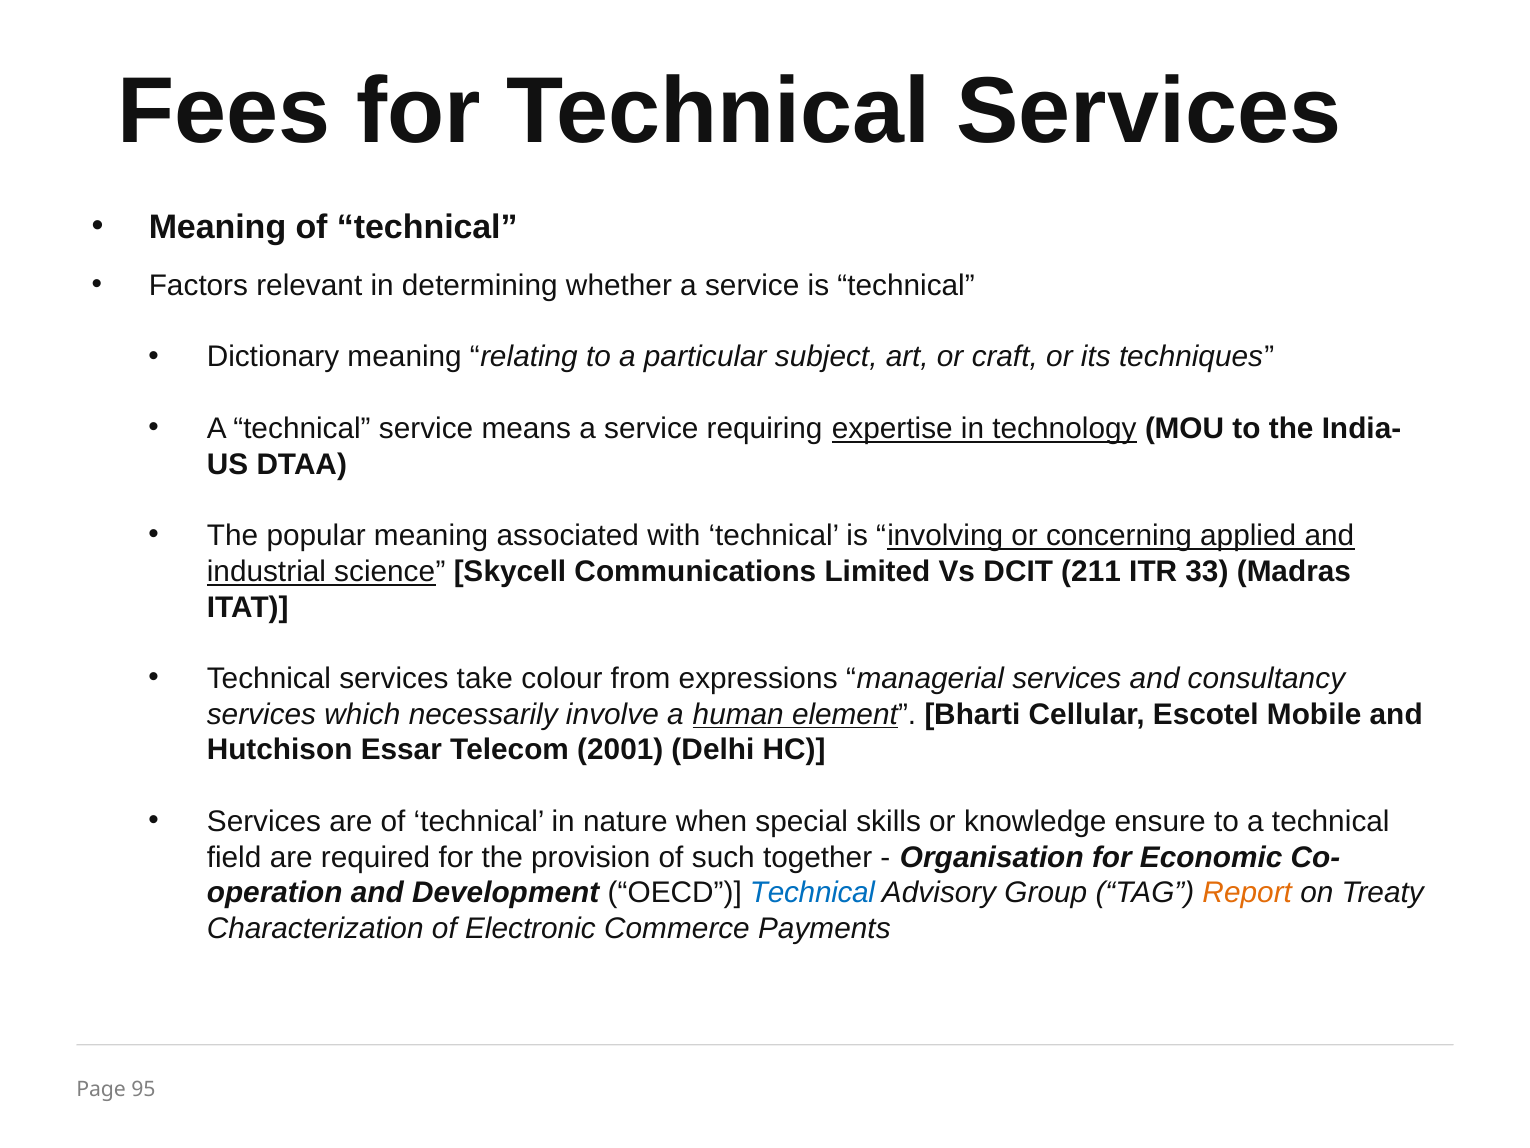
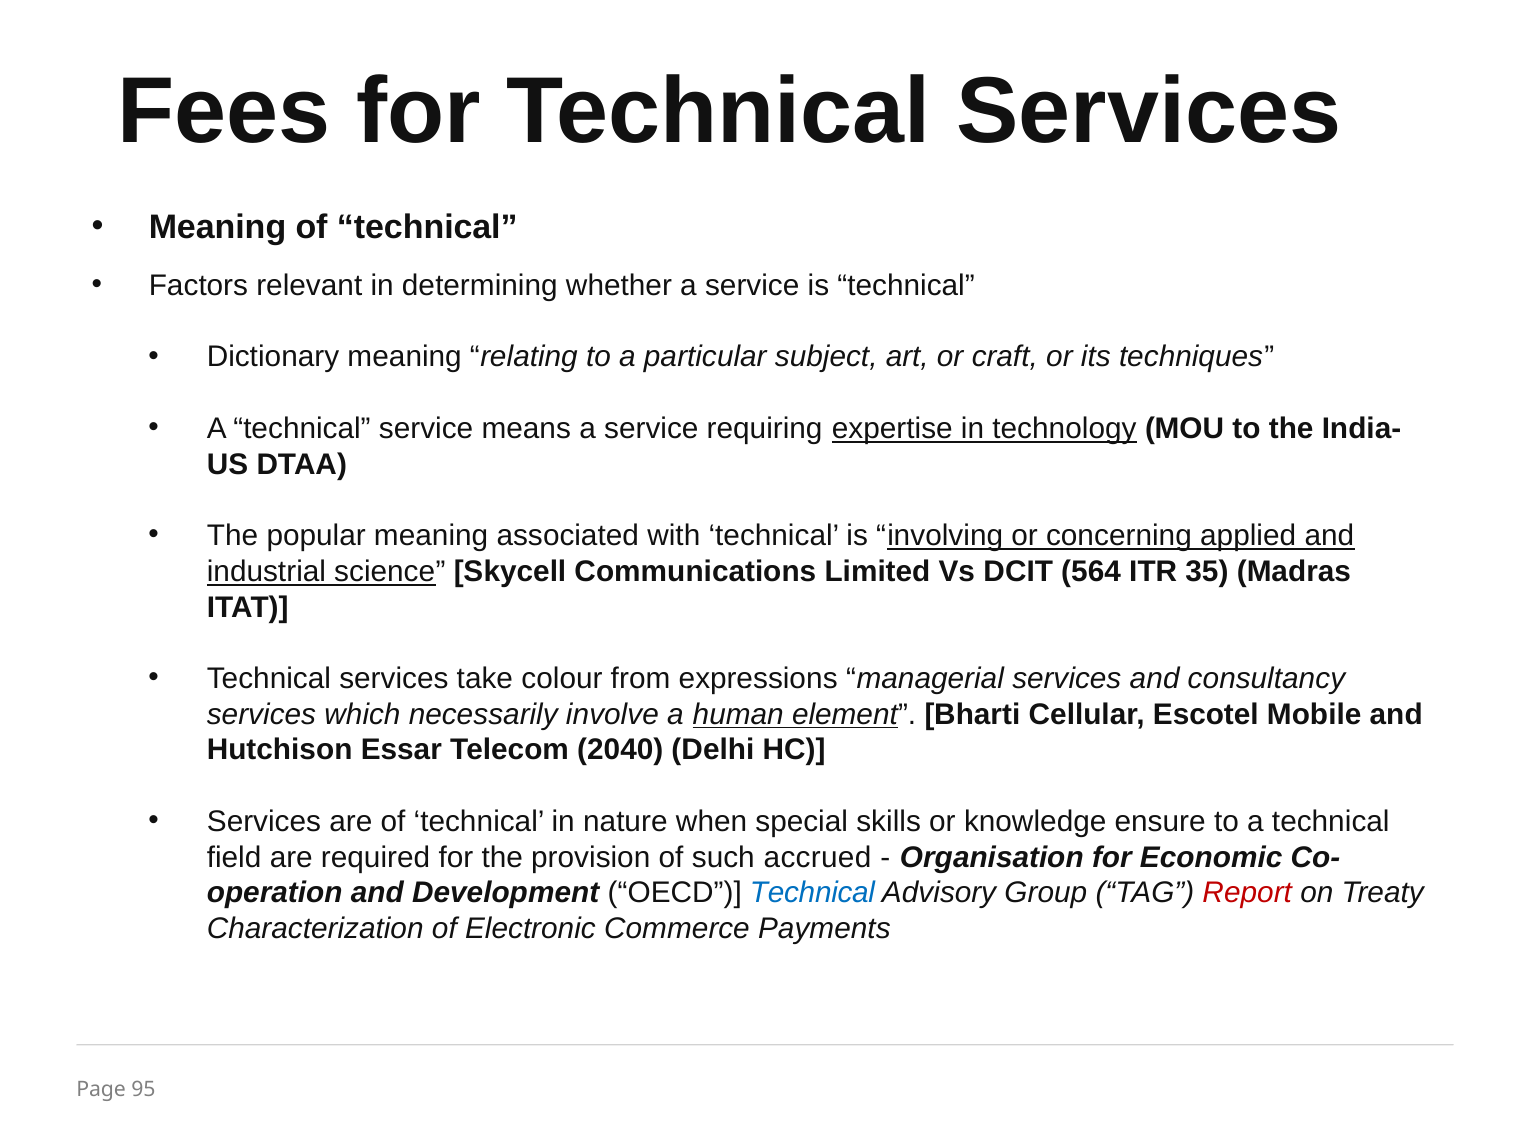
211: 211 -> 564
33: 33 -> 35
2001: 2001 -> 2040
together: together -> accrued
Report colour: orange -> red
